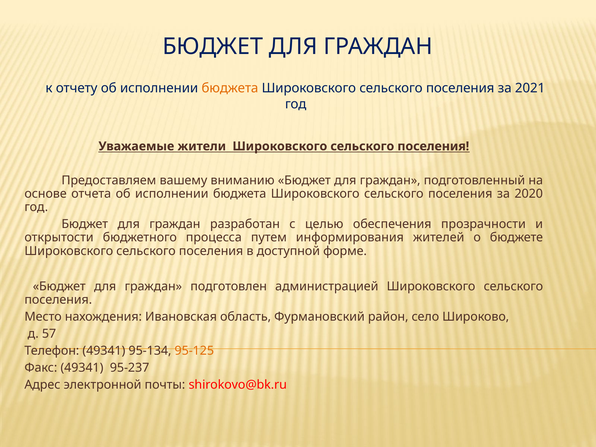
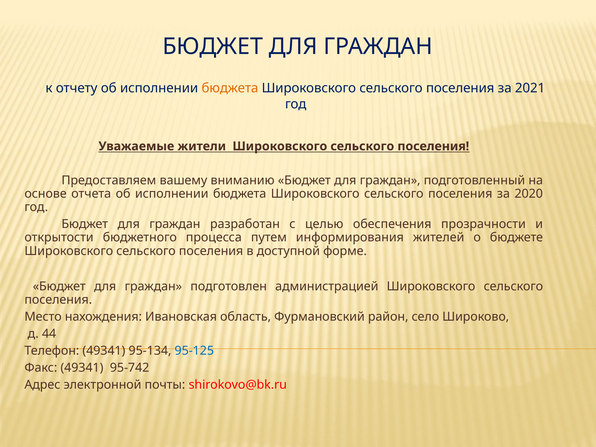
57: 57 -> 44
95-125 colour: orange -> blue
95-237: 95-237 -> 95-742
